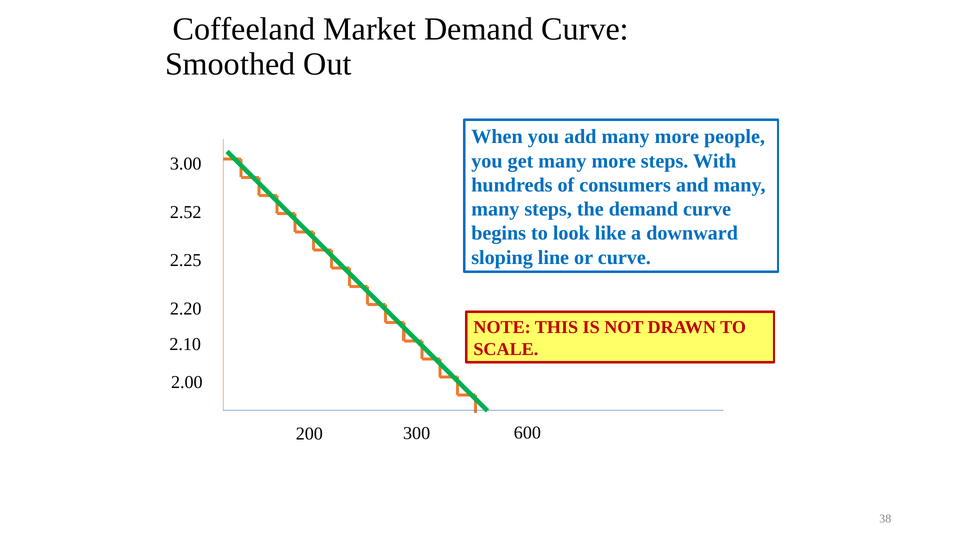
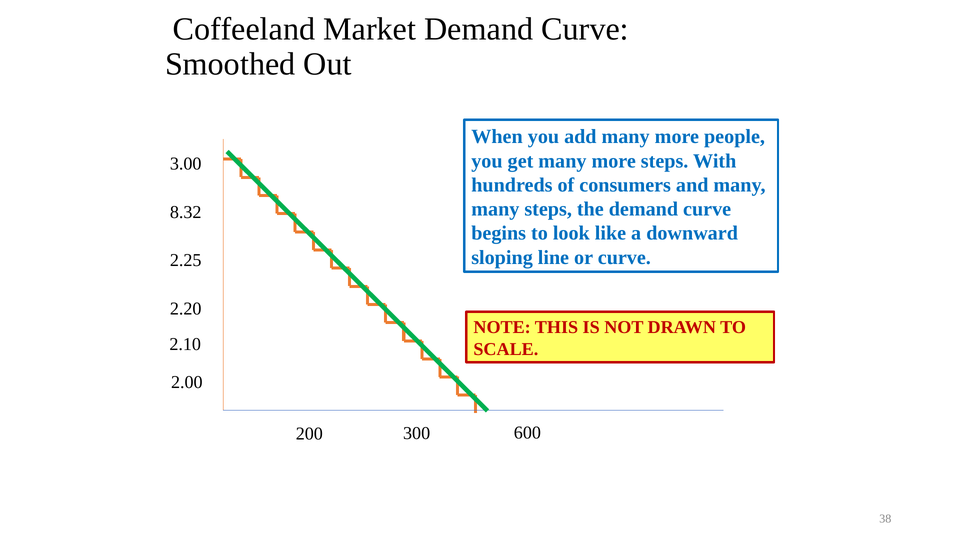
2.52: 2.52 -> 8.32
